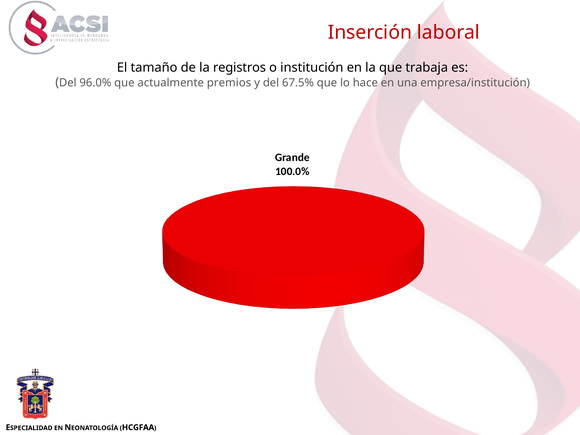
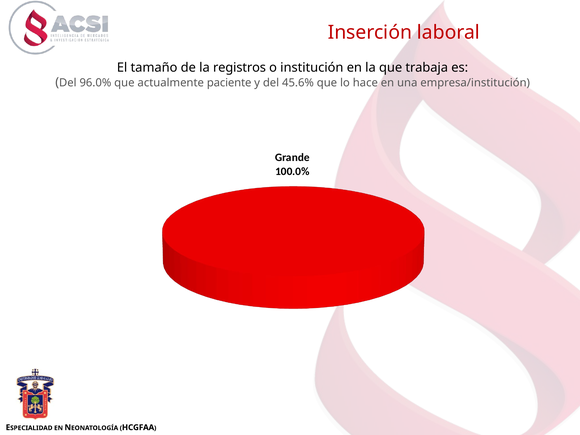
premios: premios -> paciente
67.5%: 67.5% -> 45.6%
